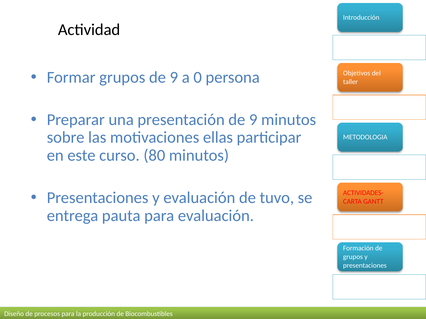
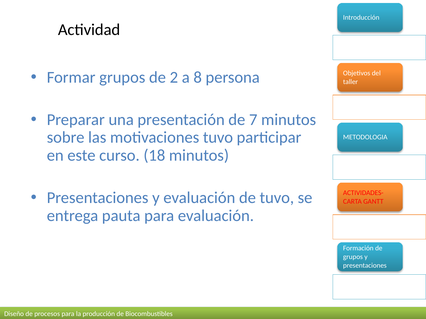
grupos de 9: 9 -> 2
0: 0 -> 8
presentación de 9: 9 -> 7
motivaciones ellas: ellas -> tuvo
80: 80 -> 18
